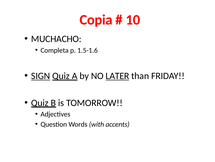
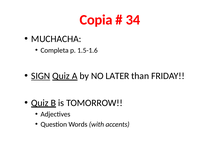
10: 10 -> 34
MUCHACHO: MUCHACHO -> MUCHACHA
LATER underline: present -> none
